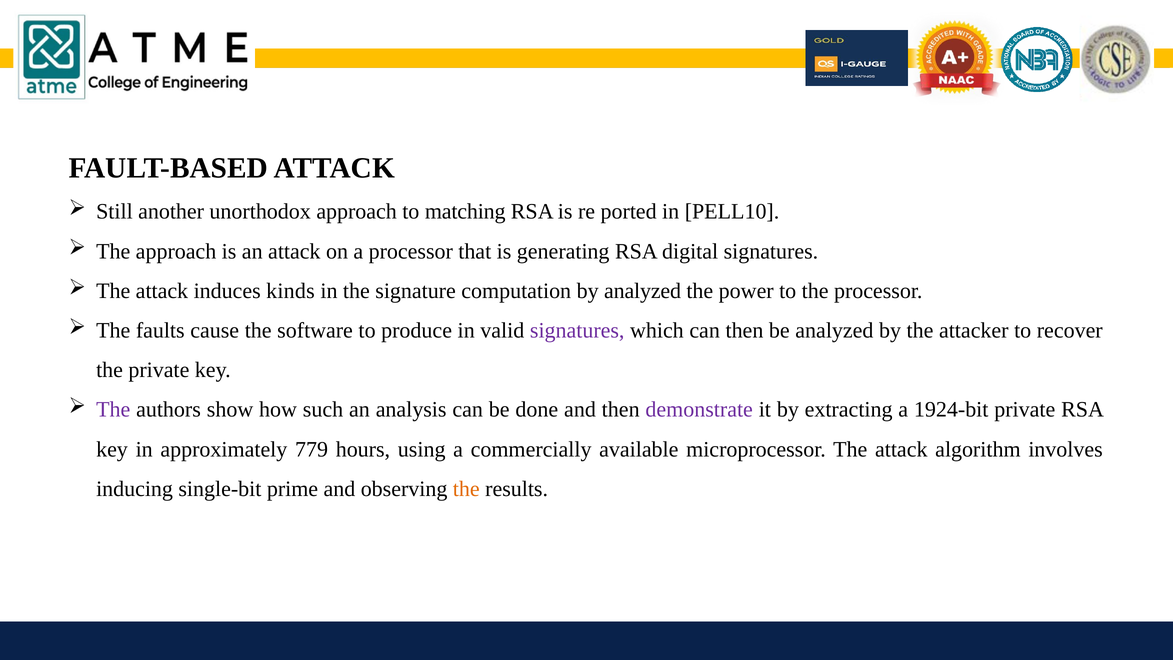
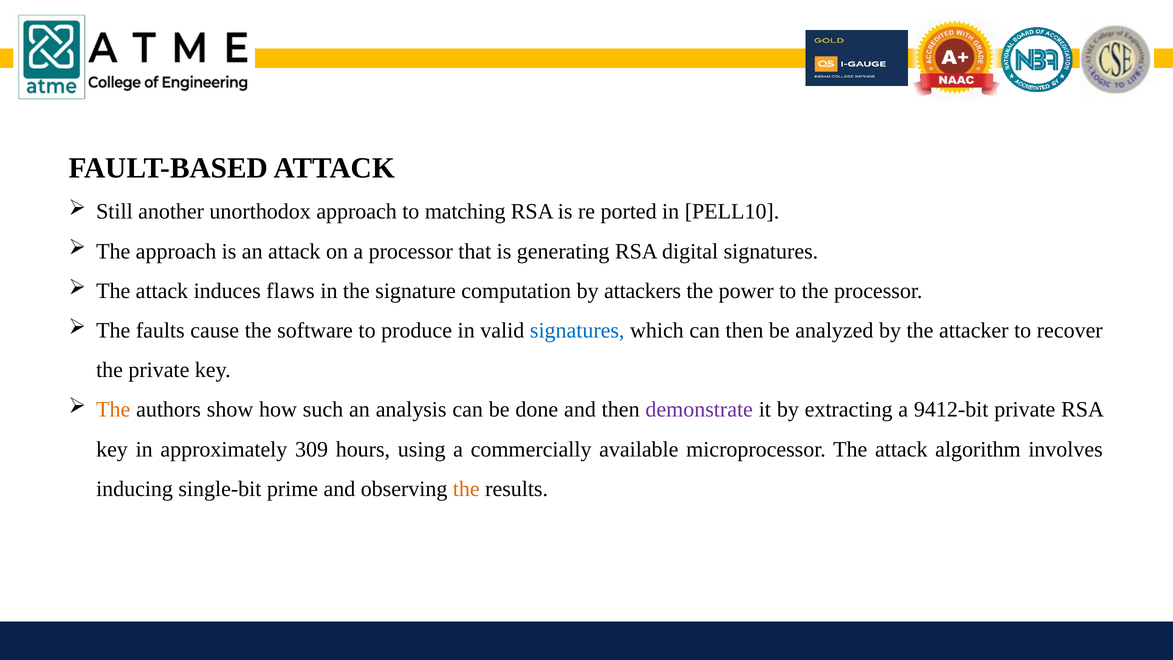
kinds: kinds -> flaws
by analyzed: analyzed -> attackers
signatures at (577, 330) colour: purple -> blue
The at (113, 410) colour: purple -> orange
1924-bit: 1924-bit -> 9412-bit
779: 779 -> 309
